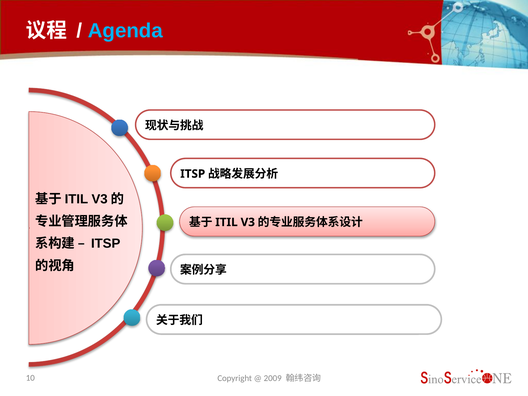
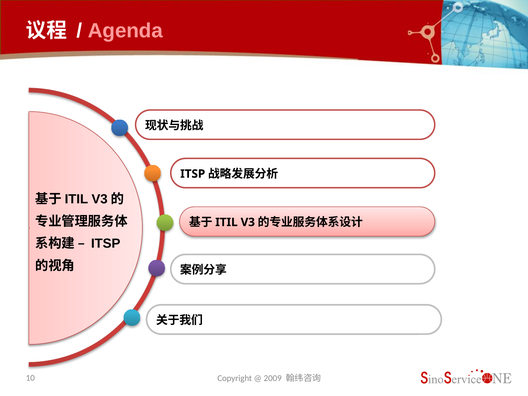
Agenda colour: light blue -> pink
